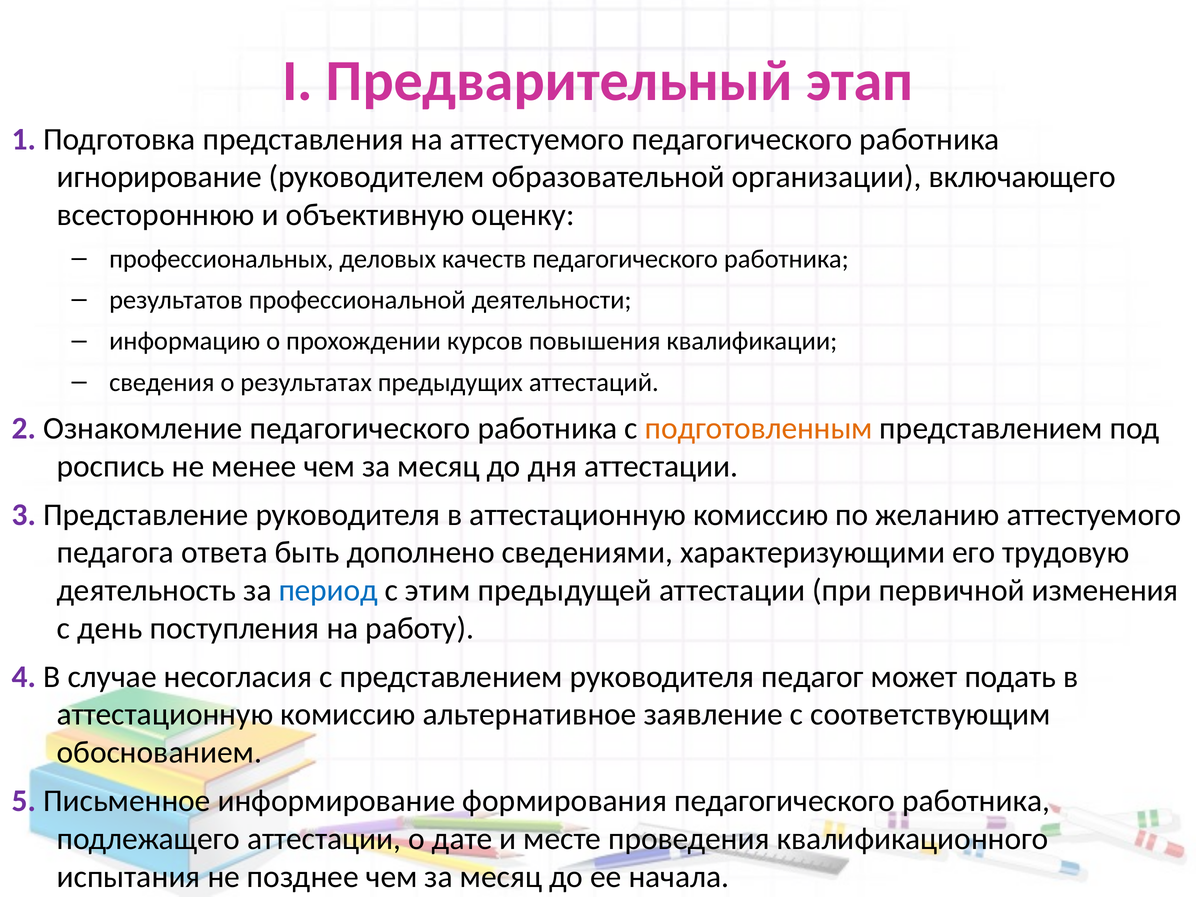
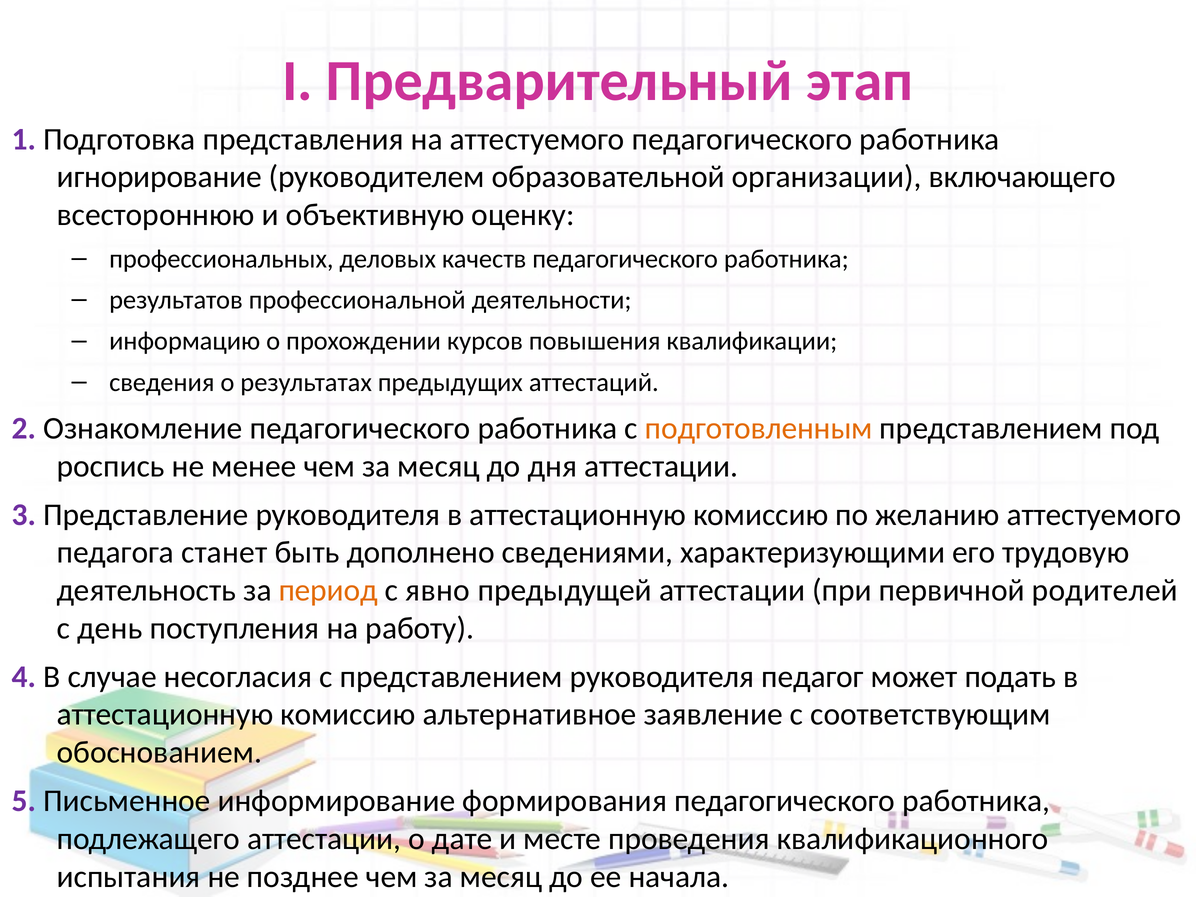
ответа: ответа -> станет
период colour: blue -> orange
этим: этим -> явно
изменения: изменения -> родителей
